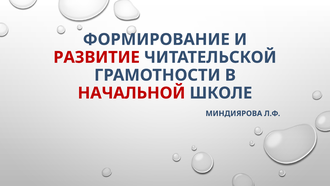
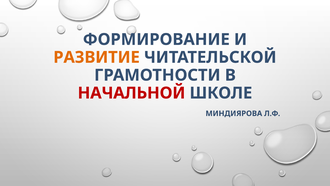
РАЗВИТИЕ colour: red -> orange
